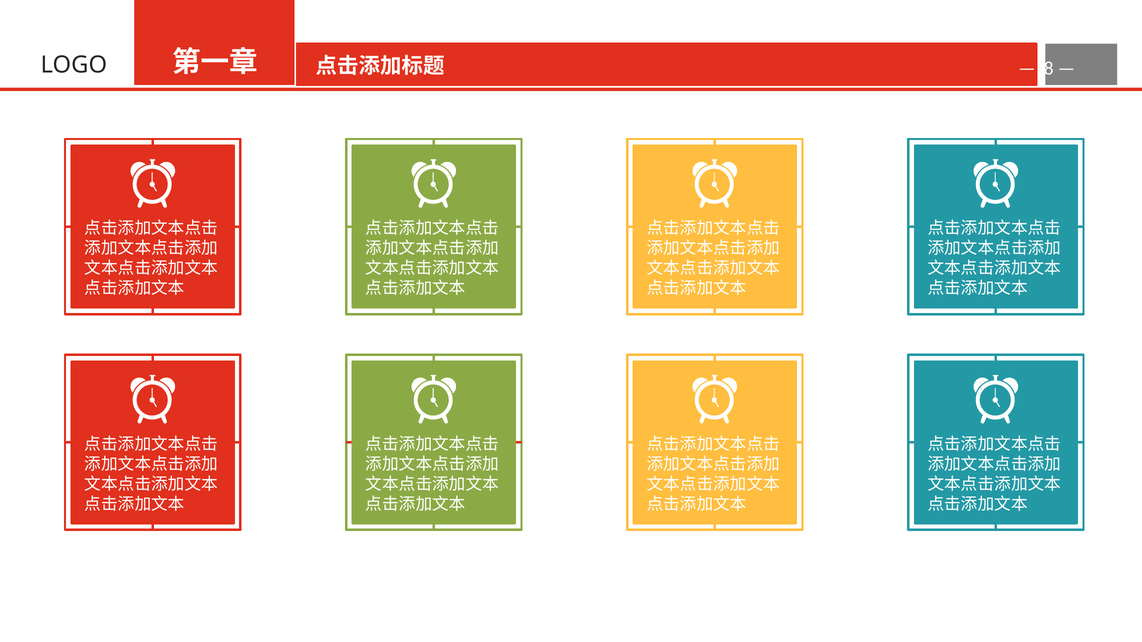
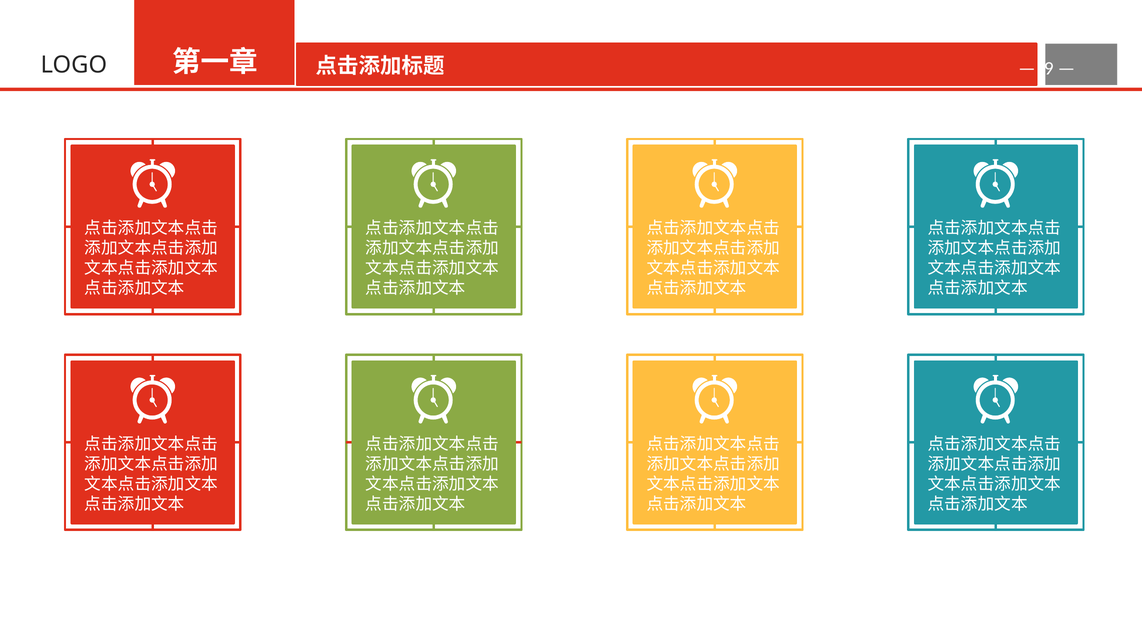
8: 8 -> 9
